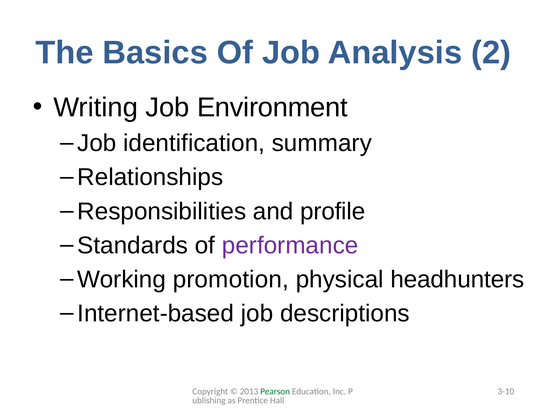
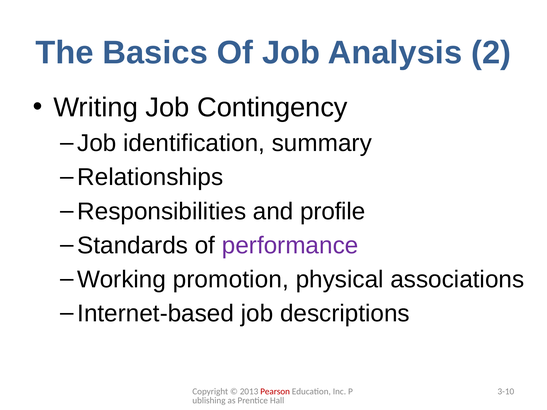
Environment: Environment -> Contingency
headhunters: headhunters -> associations
Pearson colour: green -> red
